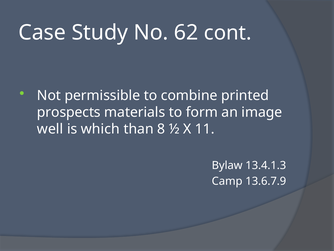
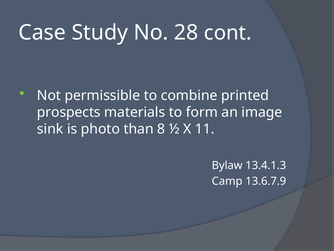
62: 62 -> 28
well: well -> sink
which: which -> photo
